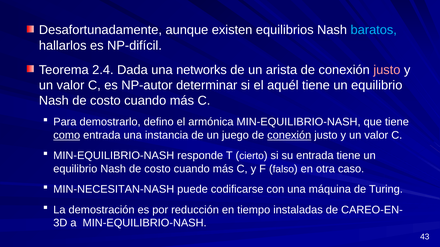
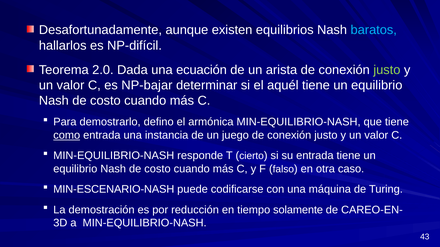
2.4: 2.4 -> 2.0
networks: networks -> ecuación
justo at (387, 70) colour: pink -> light green
NP-autor: NP-autor -> NP-bajar
conexión at (289, 135) underline: present -> none
MIN-NECESITAN-NASH: MIN-NECESITAN-NASH -> MIN-ESCENARIO-NASH
instaladas: instaladas -> solamente
